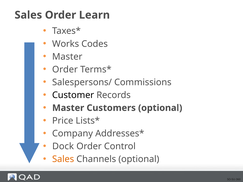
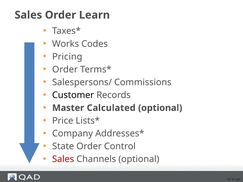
Master at (67, 57): Master -> Pricing
Customers: Customers -> Calculated
Dock: Dock -> State
Sales at (63, 159) colour: orange -> red
